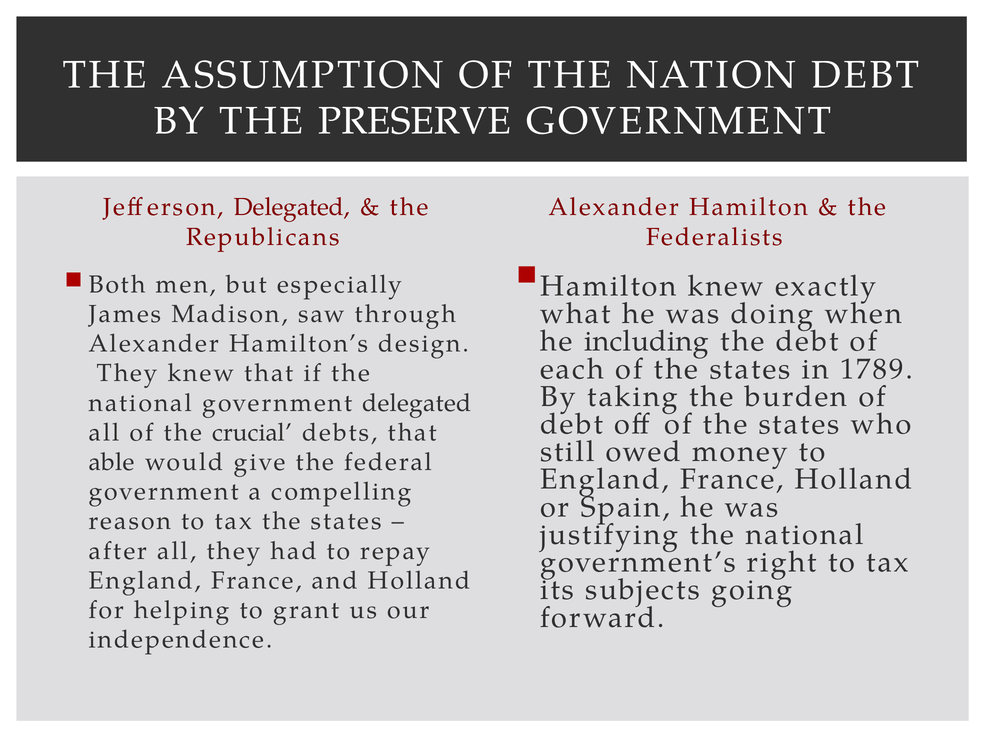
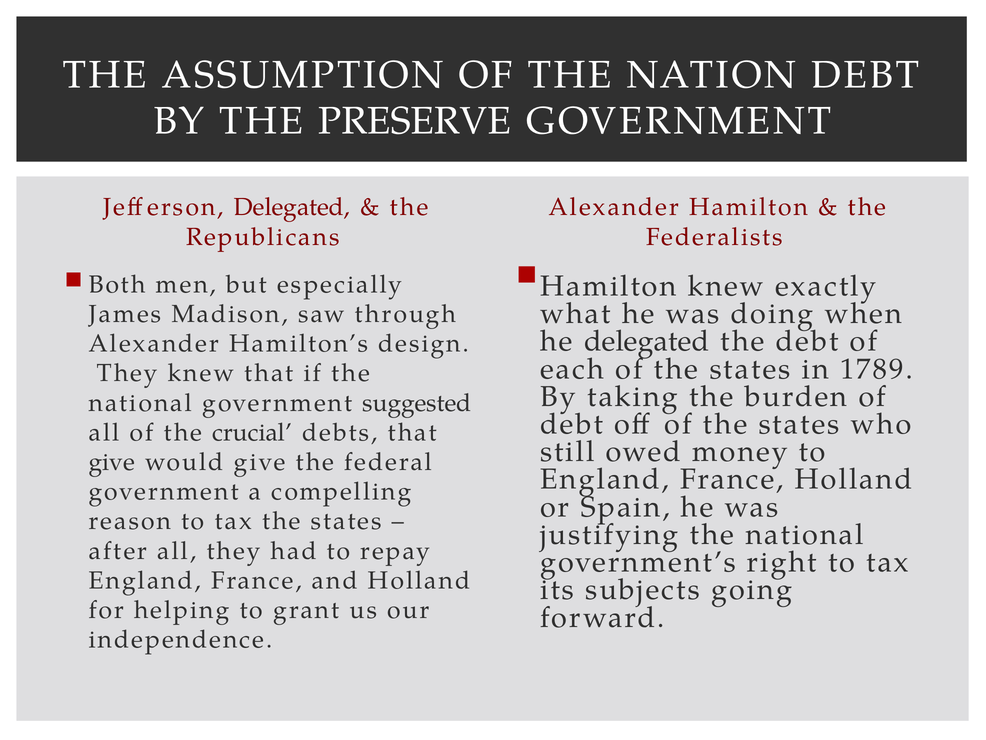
he including: including -> delegated
government delegated: delegated -> suggested
able at (112, 462): able -> give
